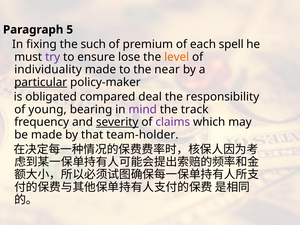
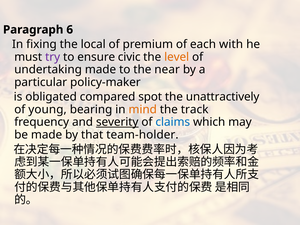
5: 5 -> 6
such: such -> local
spell: spell -> with
lose: lose -> civic
individuality: individuality -> undertaking
particular underline: present -> none
deal: deal -> spot
responsibility: responsibility -> unattractively
mind colour: purple -> orange
claims colour: purple -> blue
